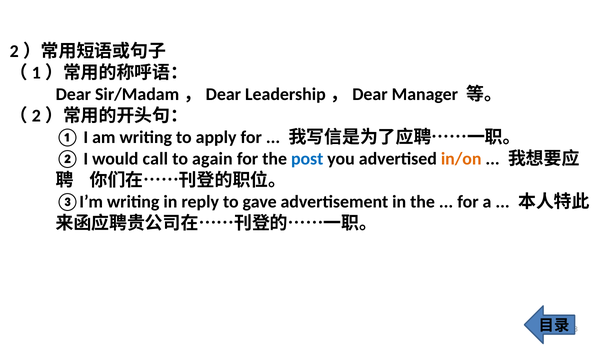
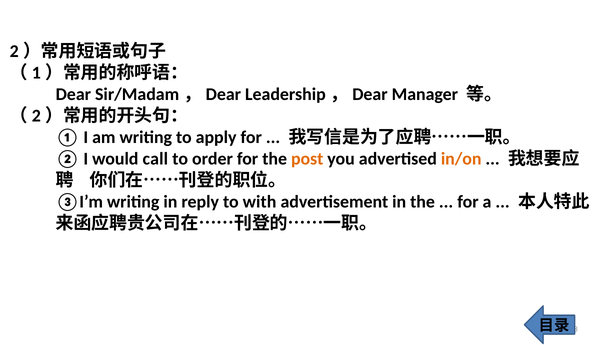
again: again -> order
post colour: blue -> orange
gave: gave -> with
